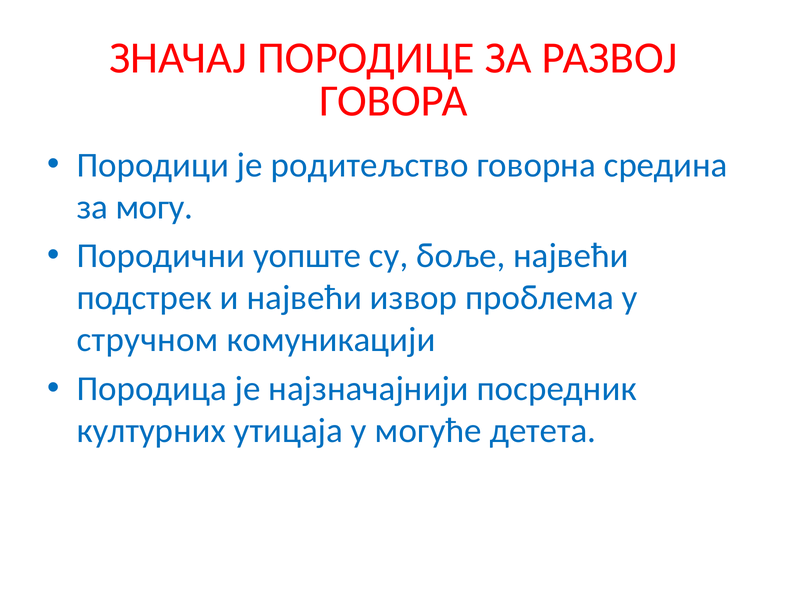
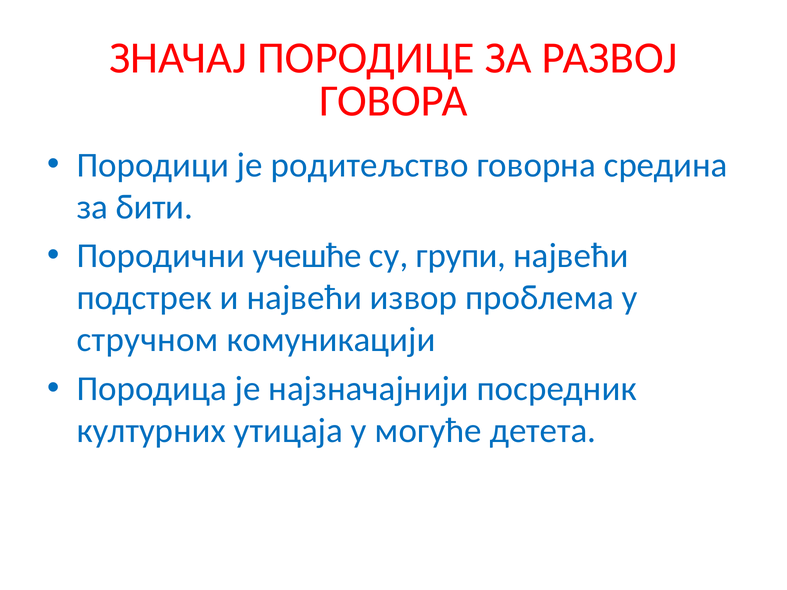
могу: могу -> бити
уопште: уопште -> учешће
боље: боље -> групи
